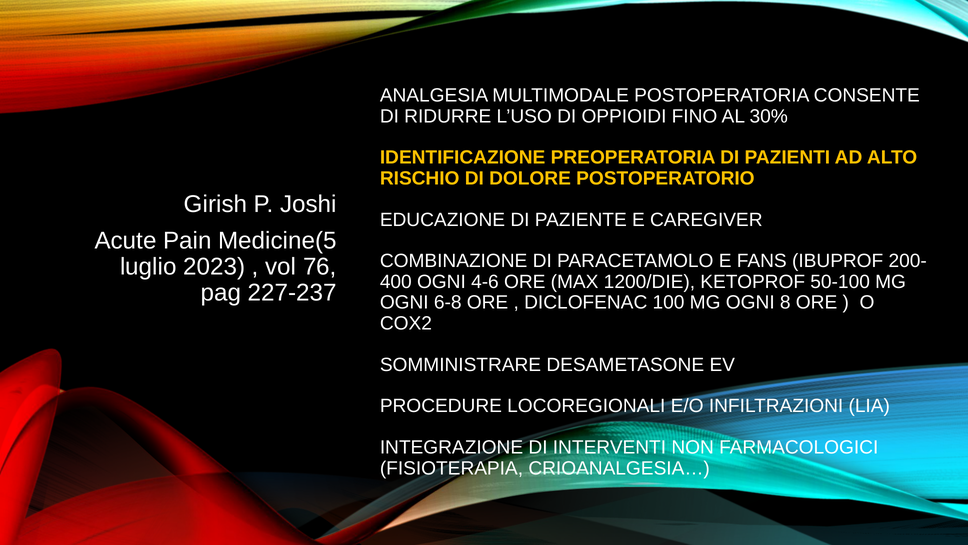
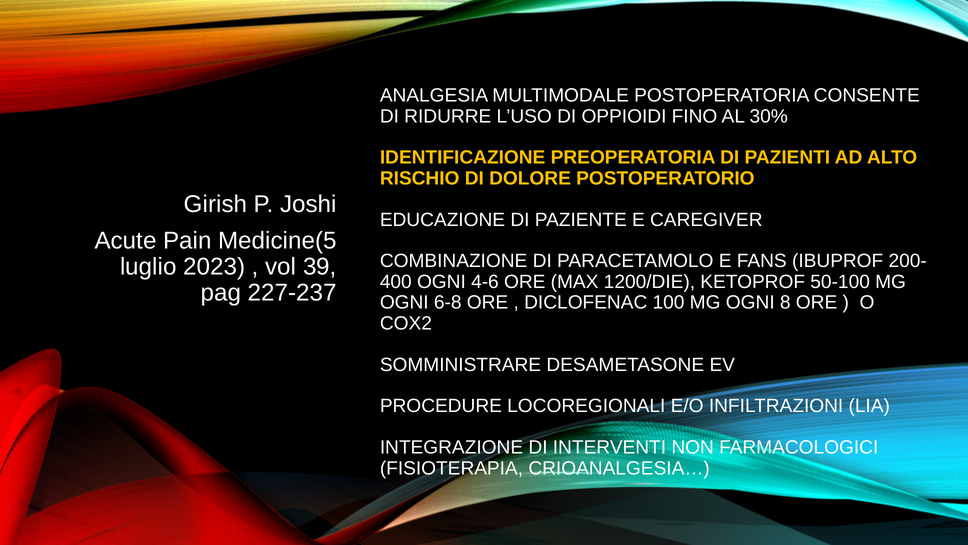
76: 76 -> 39
